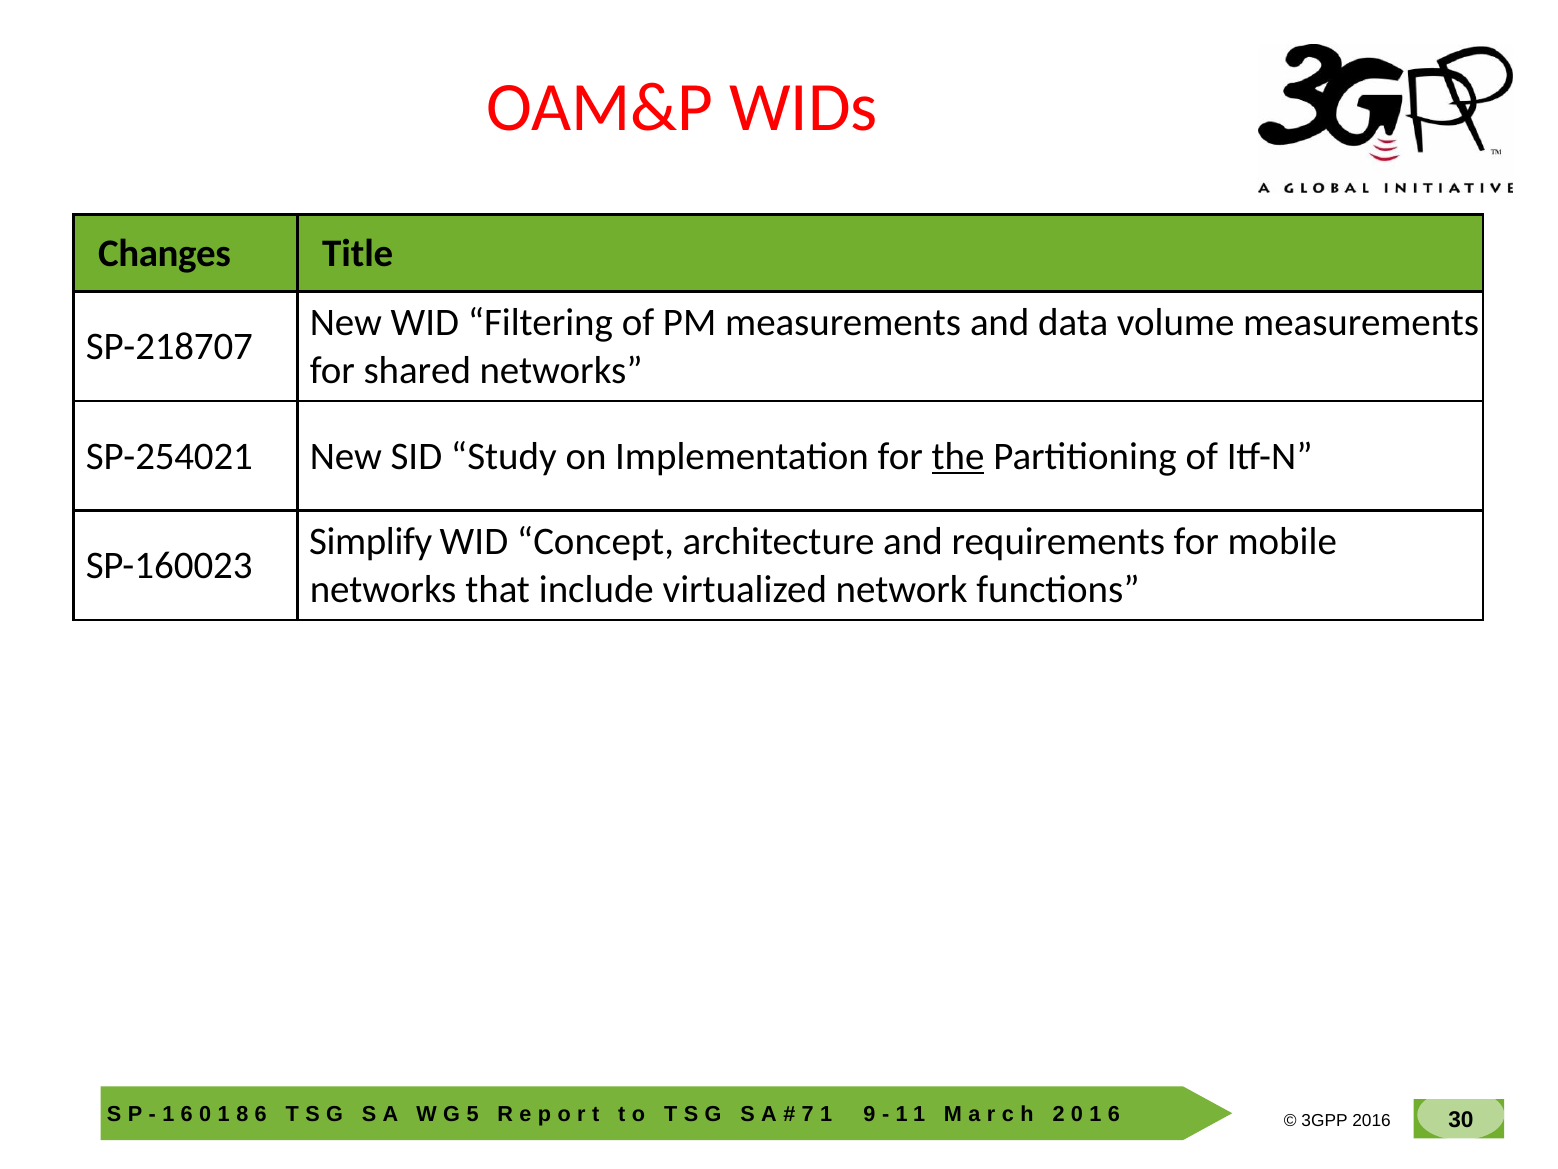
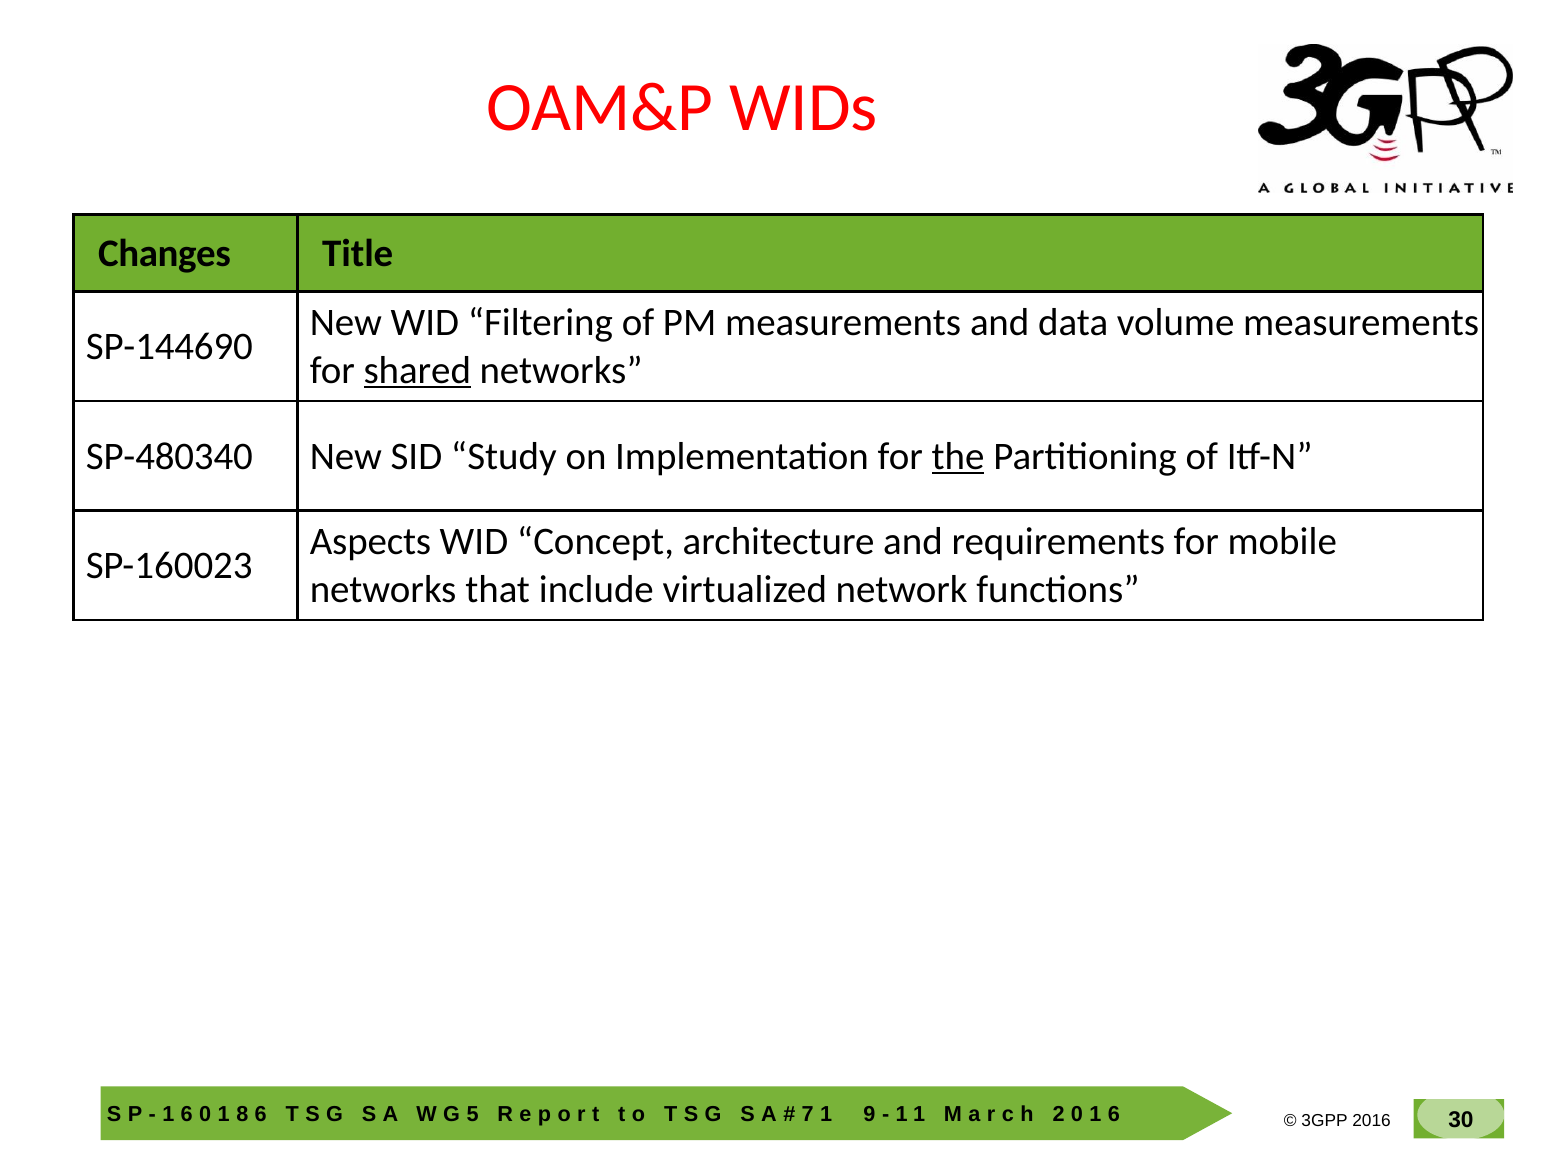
SP-218707: SP-218707 -> SP-144690
shared underline: none -> present
SP-254021: SP-254021 -> SP-480340
Simplify: Simplify -> Aspects
